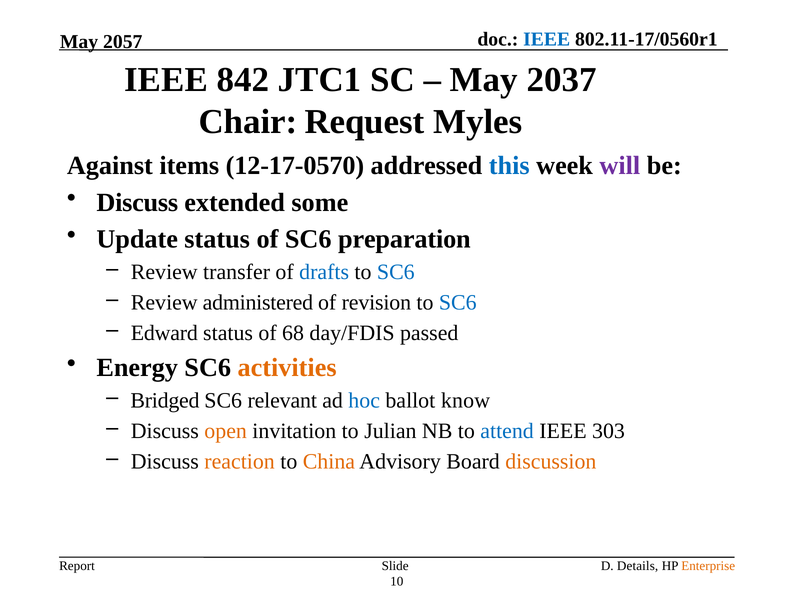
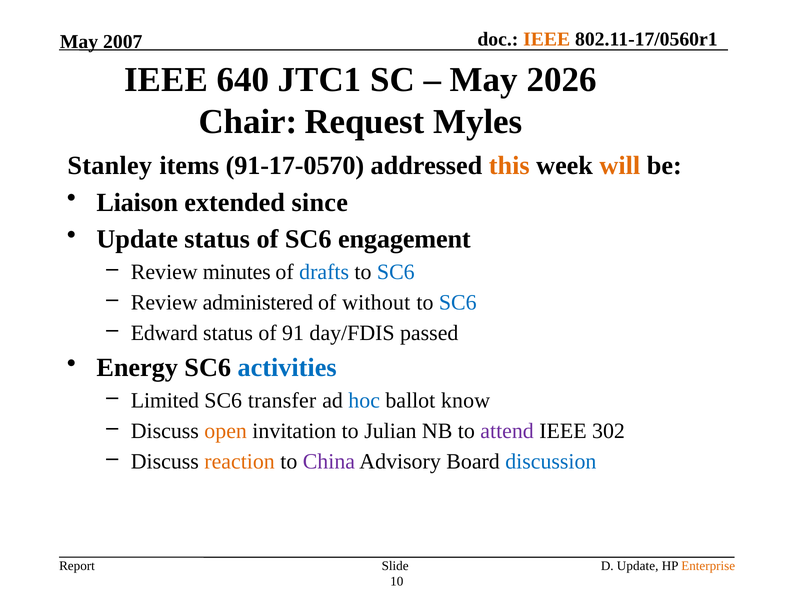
IEEE at (547, 39) colour: blue -> orange
2057: 2057 -> 2007
842: 842 -> 640
2037: 2037 -> 2026
Against: Against -> Stanley
12-17-0570: 12-17-0570 -> 91-17-0570
this colour: blue -> orange
will colour: purple -> orange
Discuss at (137, 203): Discuss -> Liaison
some: some -> since
preparation: preparation -> engagement
transfer: transfer -> minutes
revision: revision -> without
68: 68 -> 91
activities colour: orange -> blue
Bridged: Bridged -> Limited
relevant: relevant -> transfer
attend colour: blue -> purple
303: 303 -> 302
China colour: orange -> purple
discussion colour: orange -> blue
D Details: Details -> Update
